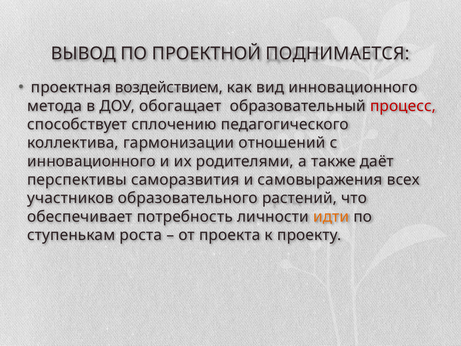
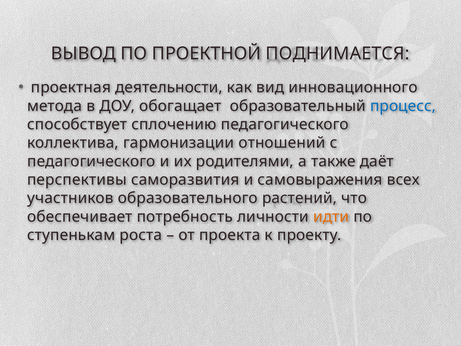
воздействием: воздействием -> деятельности
процесс colour: red -> blue
инновационного at (91, 161): инновационного -> педагогического
